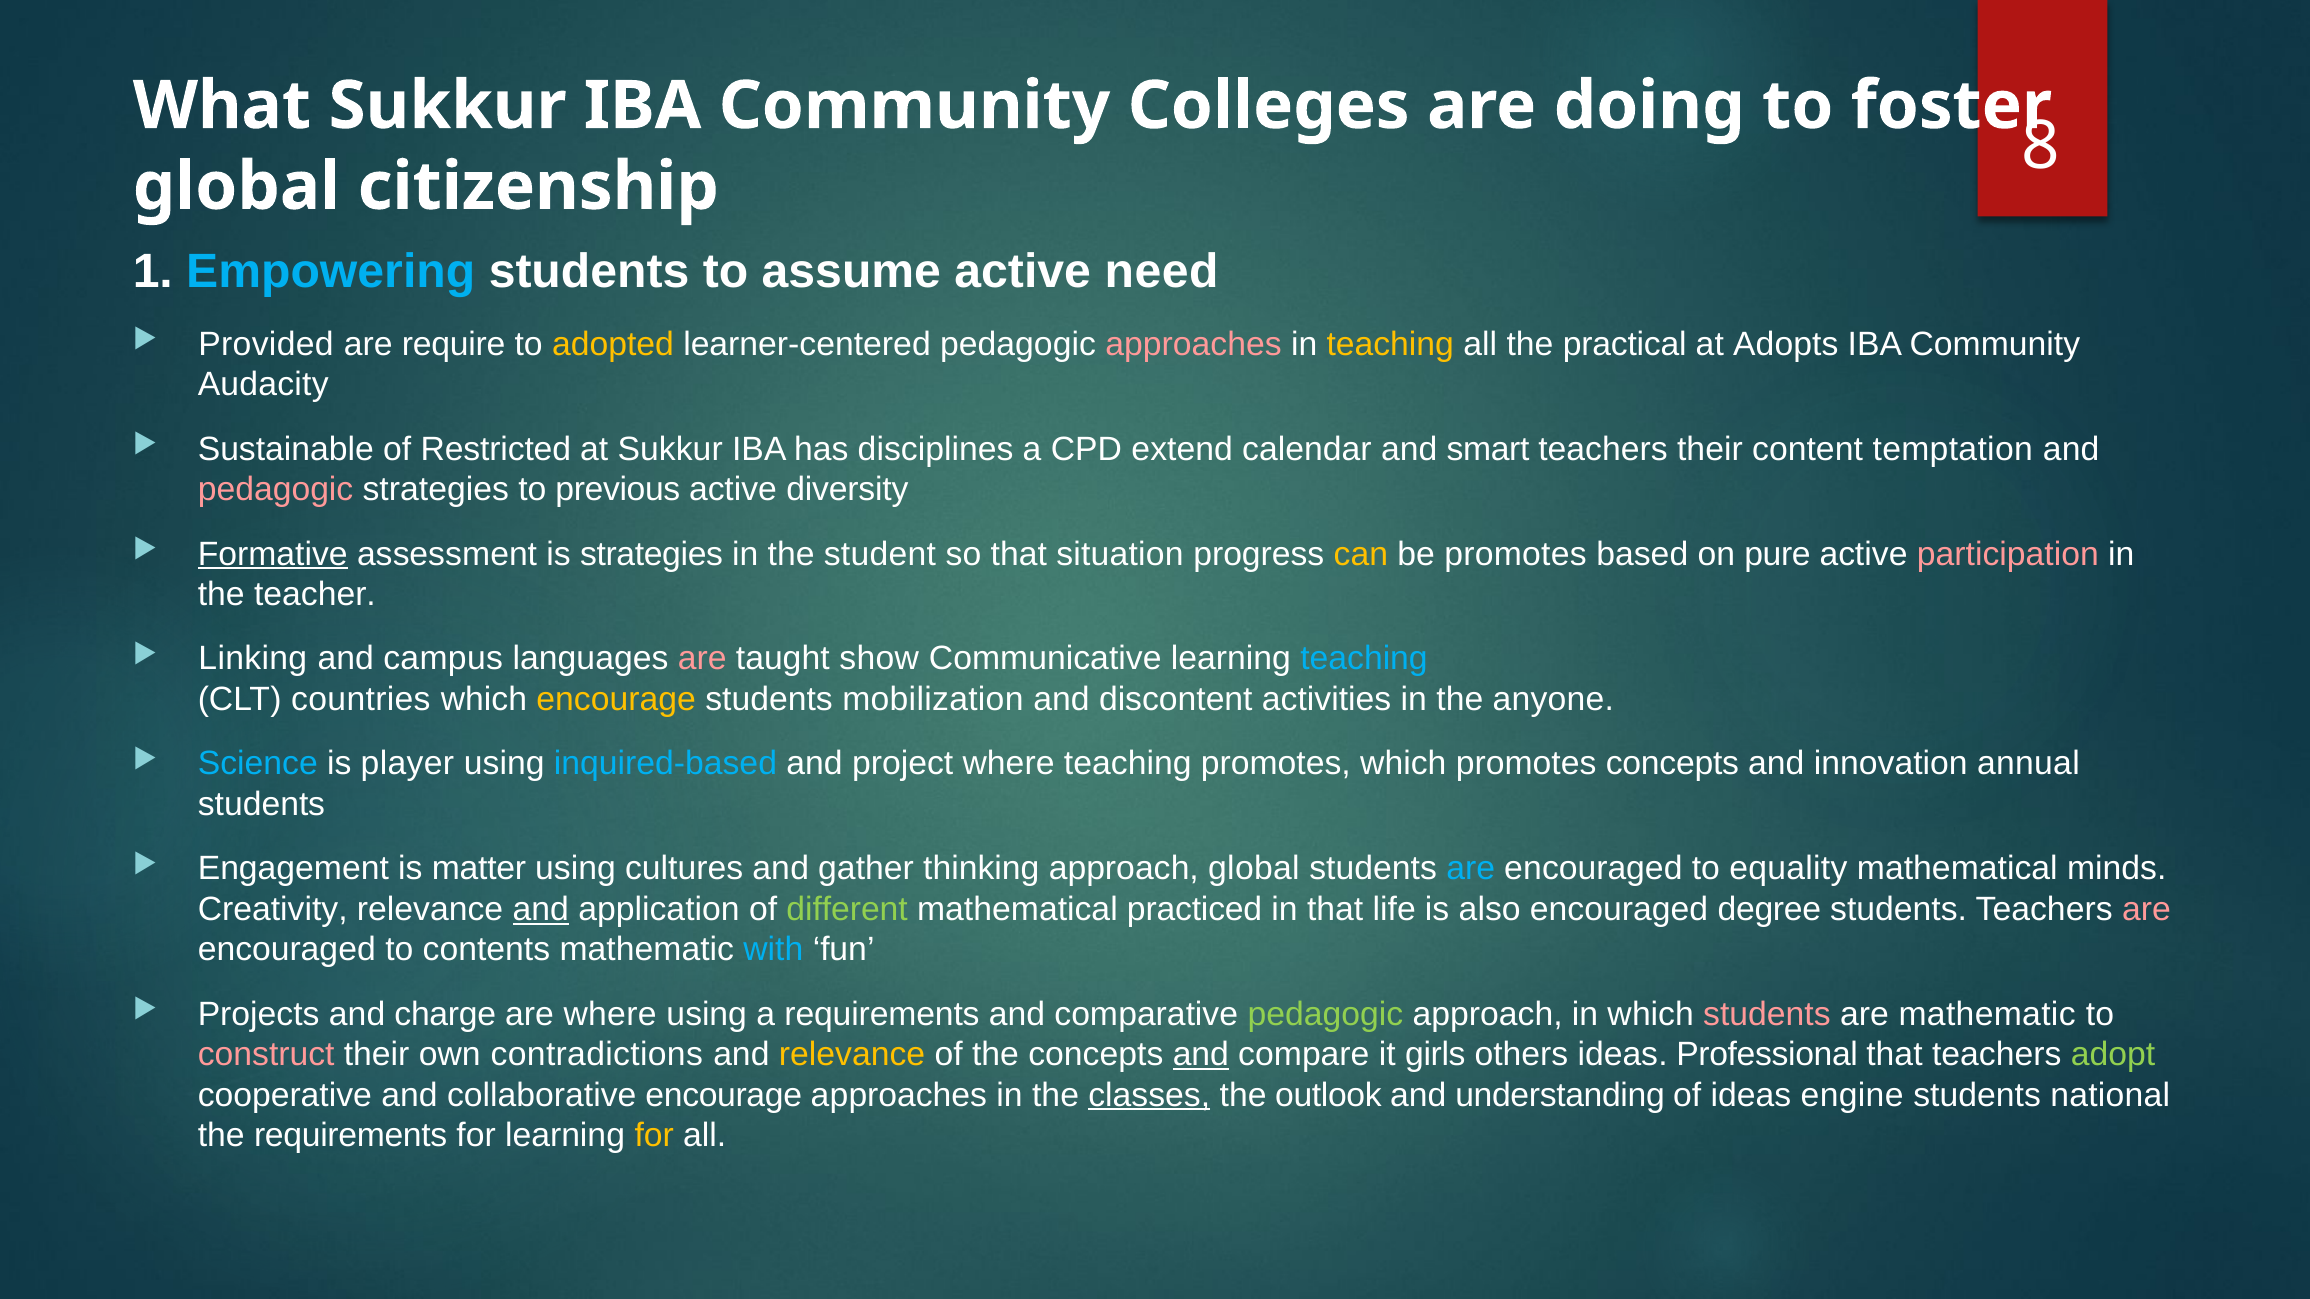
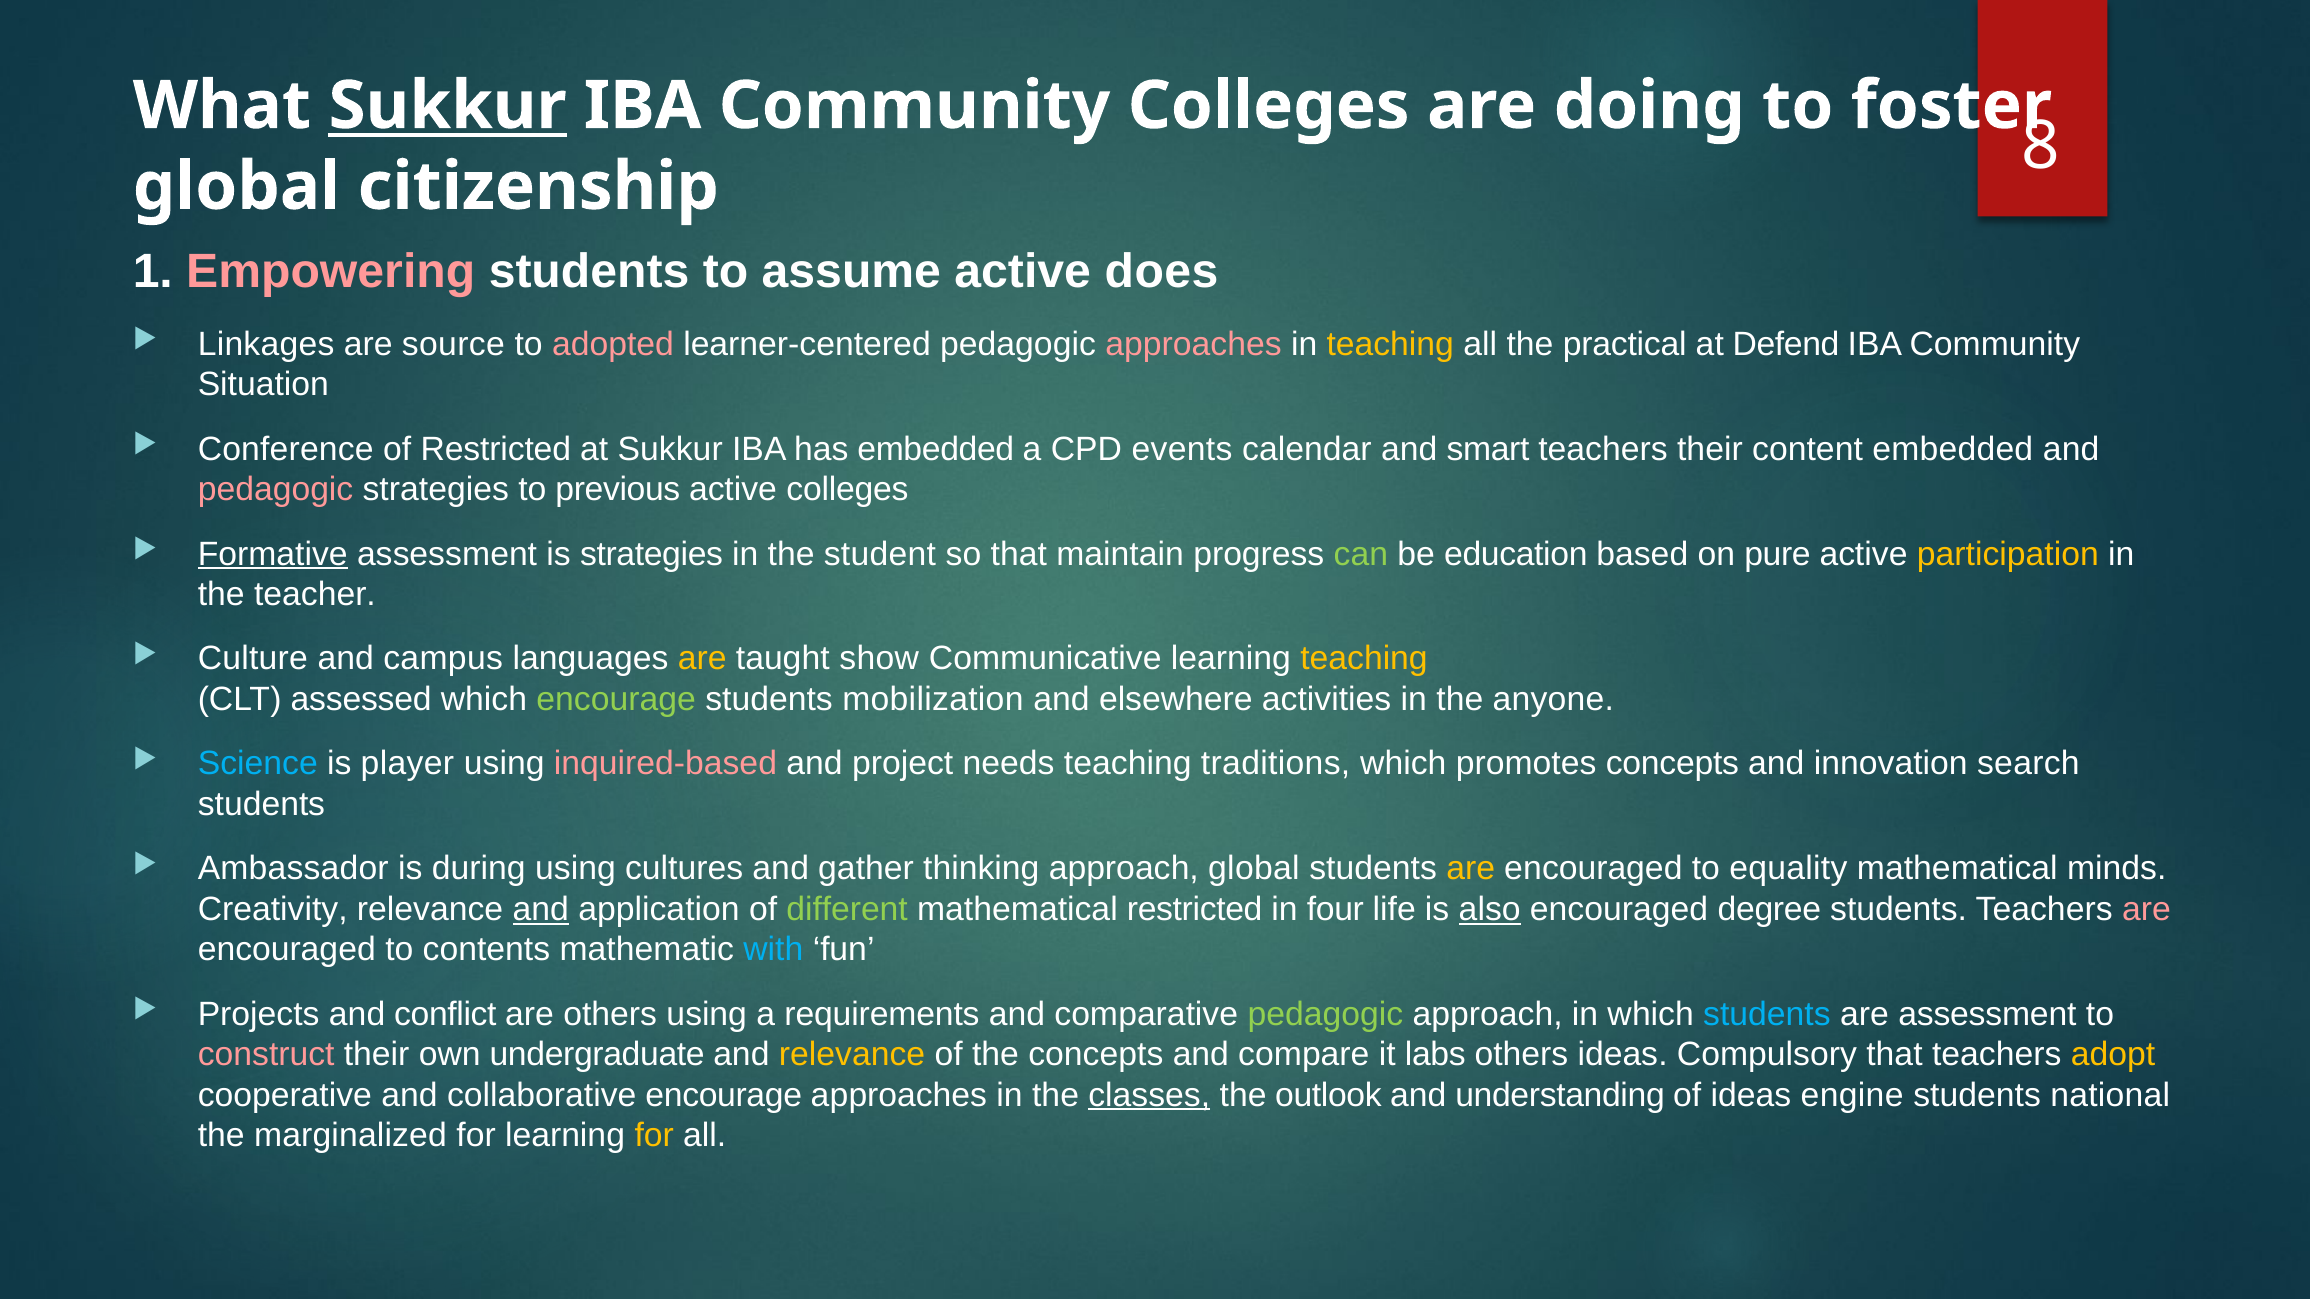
Sukkur at (448, 106) underline: none -> present
Empowering colour: light blue -> pink
need: need -> does
Provided: Provided -> Linkages
require: require -> source
adopted colour: yellow -> pink
Adopts: Adopts -> Defend
Audacity: Audacity -> Situation
Sustainable: Sustainable -> Conference
has disciplines: disciplines -> embedded
extend: extend -> events
content temptation: temptation -> embedded
active diversity: diversity -> colleges
situation: situation -> maintain
can colour: yellow -> light green
be promotes: promotes -> education
participation colour: pink -> yellow
Linking: Linking -> Culture
are at (702, 659) colour: pink -> yellow
teaching at (1364, 659) colour: light blue -> yellow
countries: countries -> assessed
encourage at (616, 699) colour: yellow -> light green
discontent: discontent -> elsewhere
inquired-based colour: light blue -> pink
project where: where -> needs
teaching promotes: promotes -> traditions
annual: annual -> search
Engagement: Engagement -> Ambassador
matter: matter -> during
are at (1471, 869) colour: light blue -> yellow
mathematical practiced: practiced -> restricted
in that: that -> four
also underline: none -> present
charge: charge -> conflict
are where: where -> others
students at (1767, 1014) colour: pink -> light blue
are mathematic: mathematic -> assessment
contradictions: contradictions -> undergraduate
and at (1201, 1055) underline: present -> none
girls: girls -> labs
Professional: Professional -> Compulsory
adopt colour: light green -> yellow
the requirements: requirements -> marginalized
